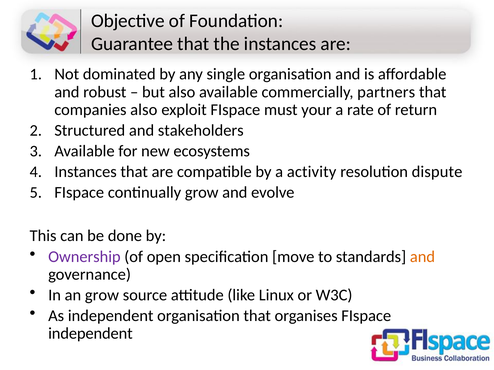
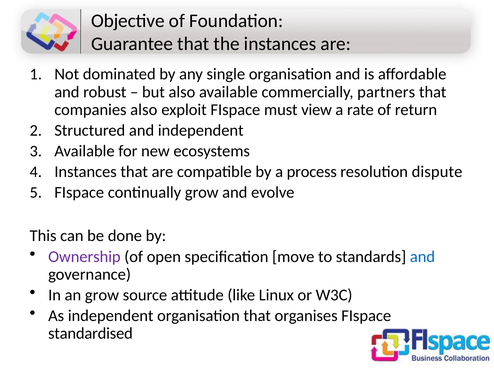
your: your -> view
and stakeholders: stakeholders -> independent
activity: activity -> process
and at (422, 257) colour: orange -> blue
independent at (90, 334): independent -> standardised
